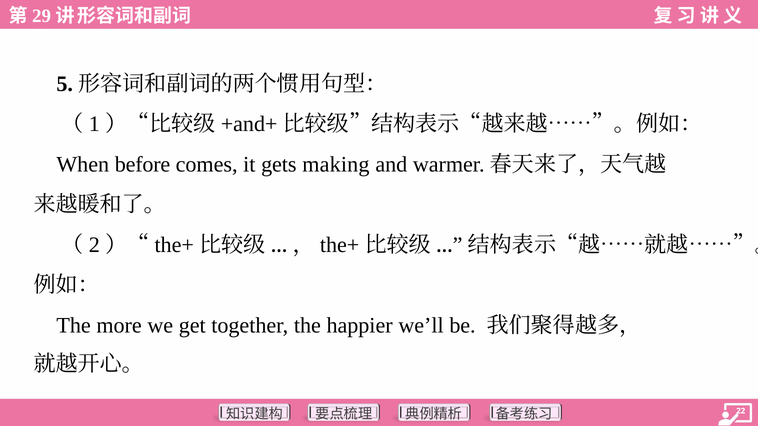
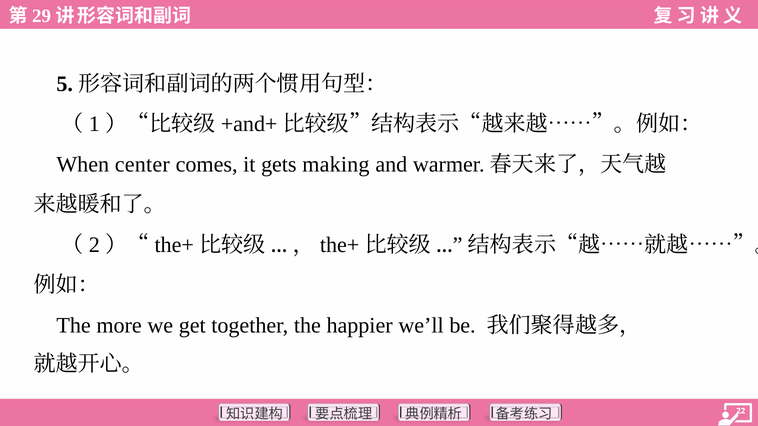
before: before -> center
